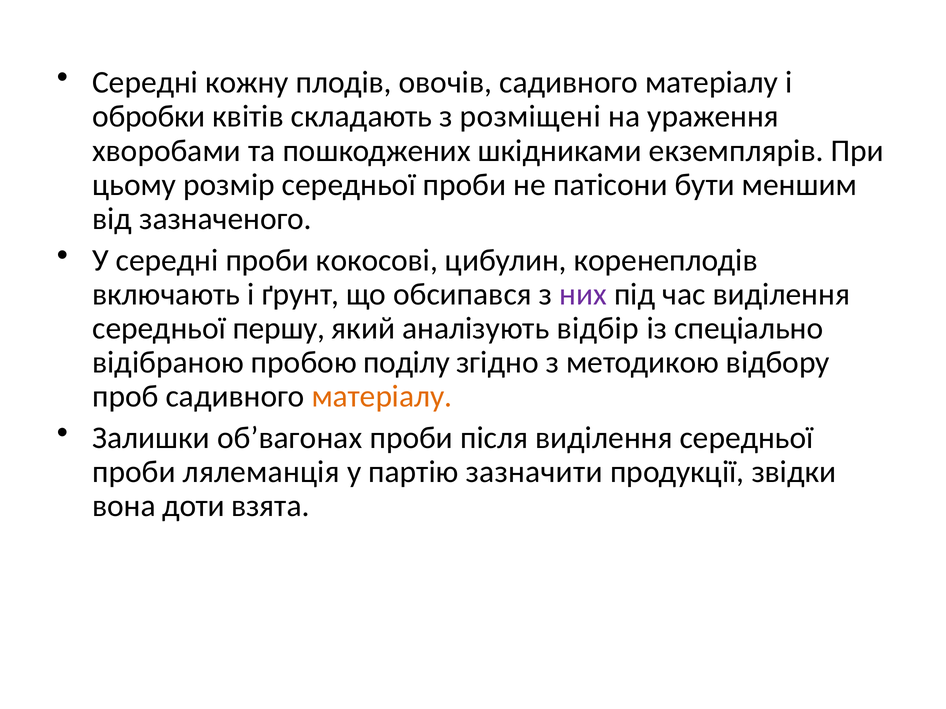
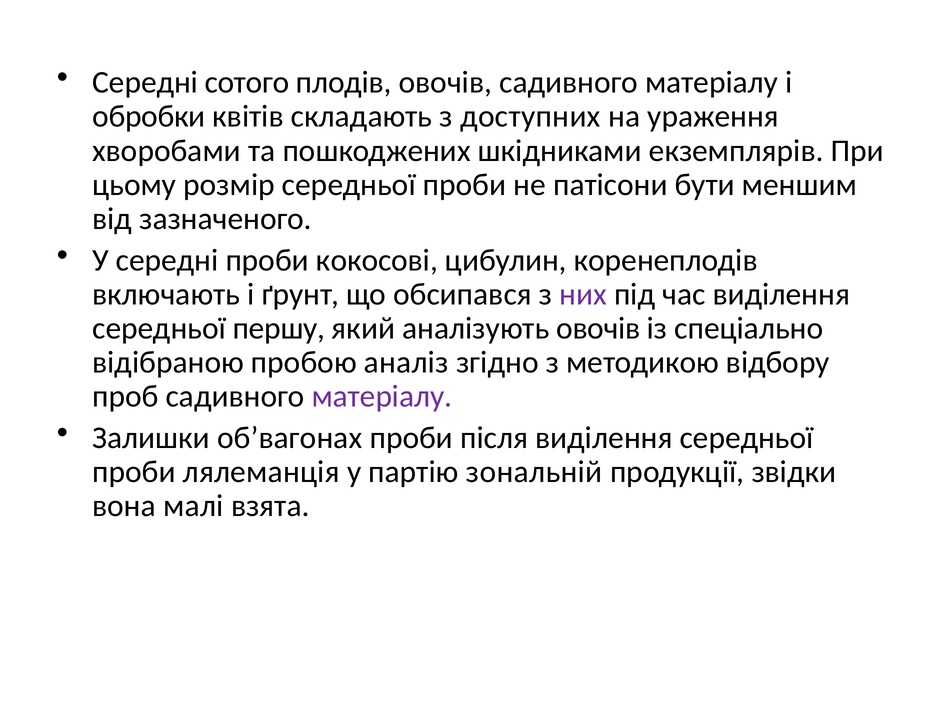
кожну: кожну -> сотого
розміщені: розміщені -> доступних
аналізують відбір: відбір -> овочів
поділу: поділу -> аналіз
матеріалу at (382, 397) colour: orange -> purple
зазначити: зазначити -> зональній
доти: доти -> малі
